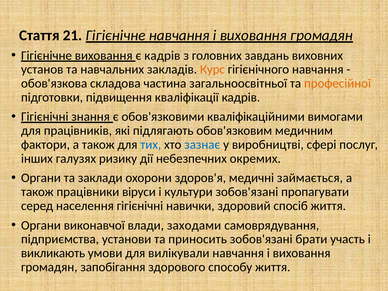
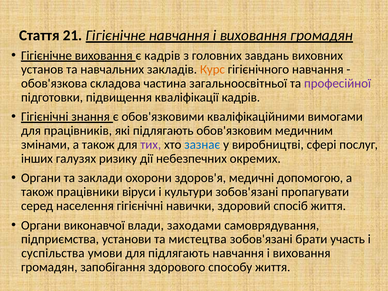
професійної colour: orange -> purple
фактори: фактори -> змінами
тих colour: blue -> purple
займається: займається -> допомогою
приносить: приносить -> мистецтва
викликають: викликають -> суспільства
для вилікували: вилікували -> підлягають
